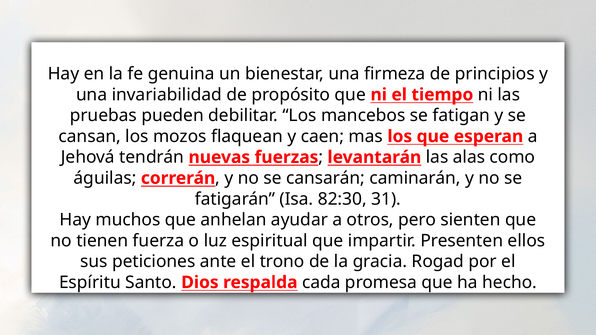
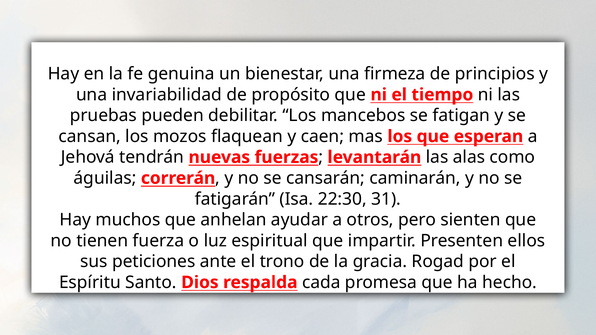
82:30: 82:30 -> 22:30
